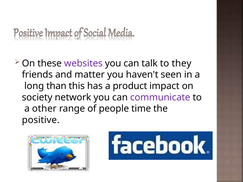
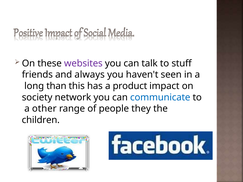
they: they -> stuff
matter: matter -> always
communicate colour: purple -> blue
time: time -> they
positive: positive -> children
